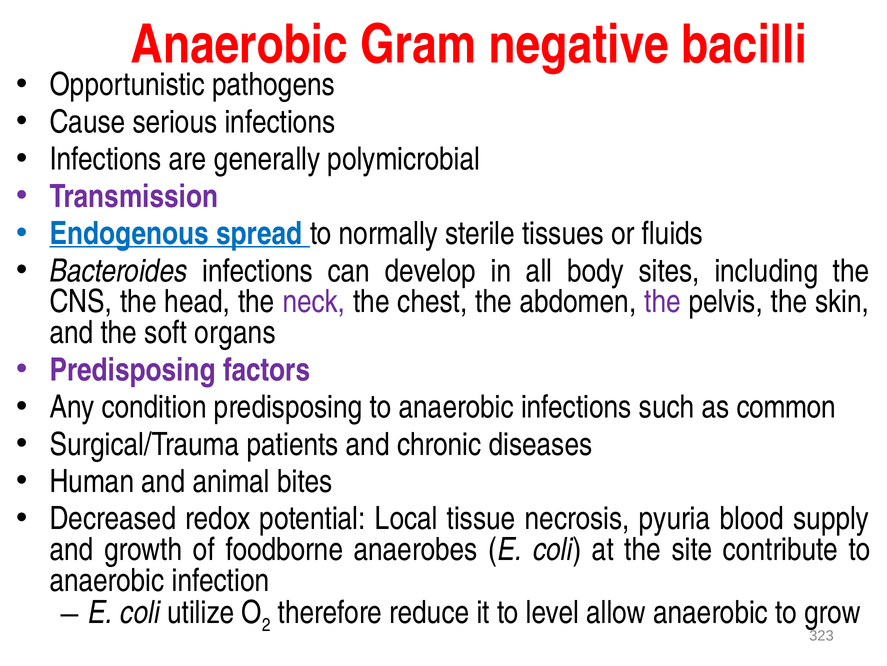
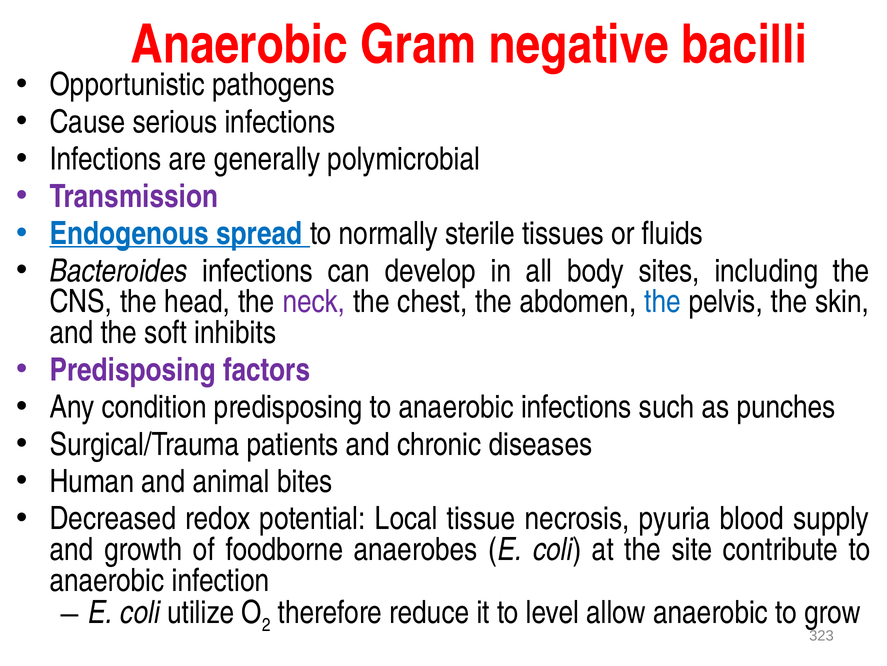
the at (662, 302) colour: purple -> blue
organs: organs -> inhibits
common: common -> punches
